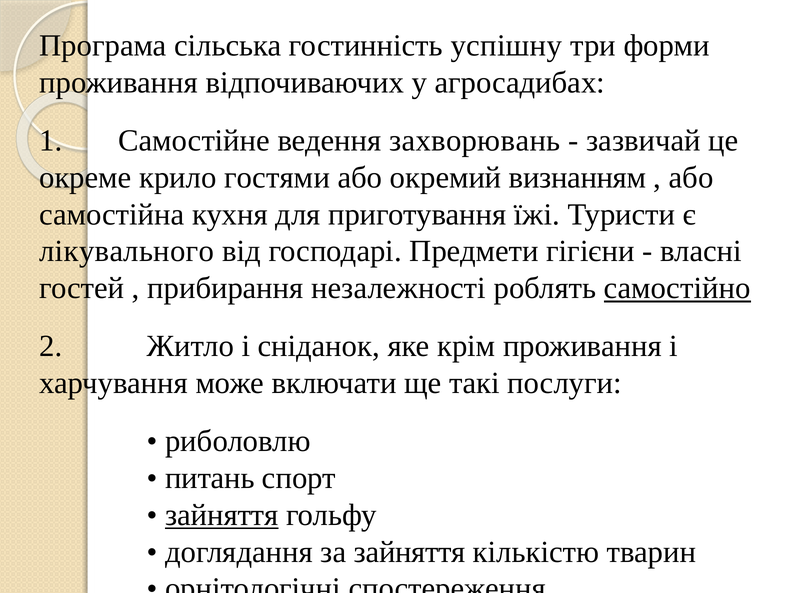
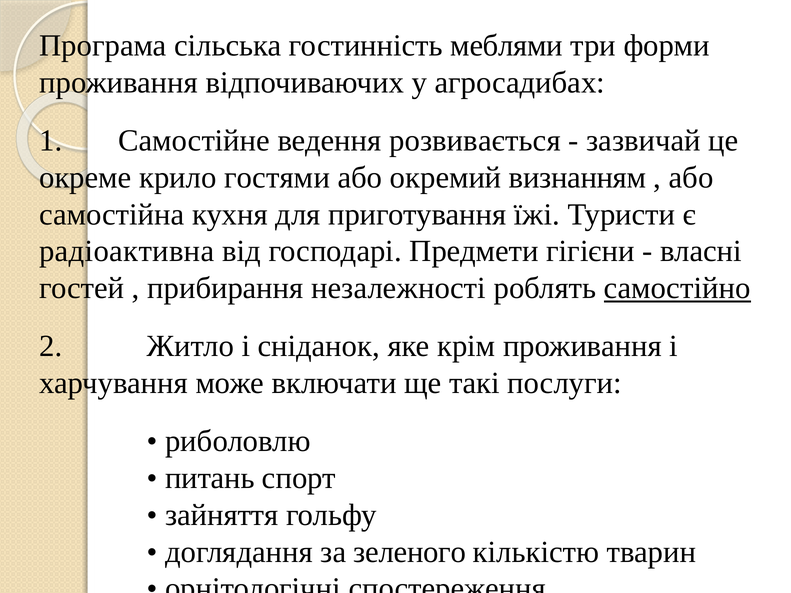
успішну: успішну -> меблями
захворювань: захворювань -> розвивається
лікувального: лікувального -> радіоактивна
зайняття at (222, 515) underline: present -> none
за зайняття: зайняття -> зеленого
